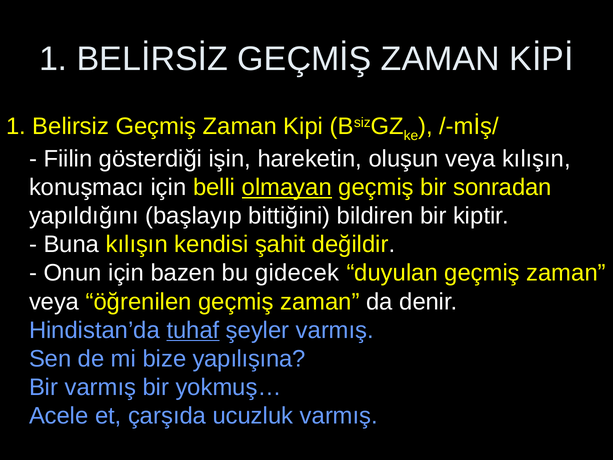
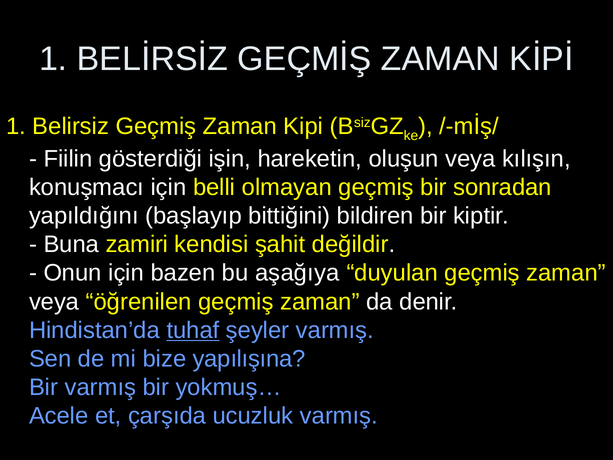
olmayan underline: present -> none
Buna kılışın: kılışın -> zamiri
gidecek: gidecek -> aşağıya
